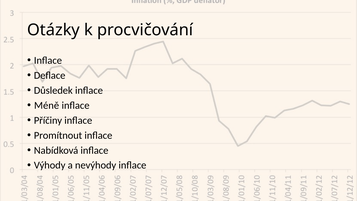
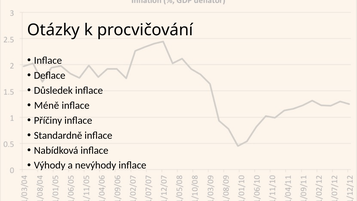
Promítnout: Promítnout -> Standardně
